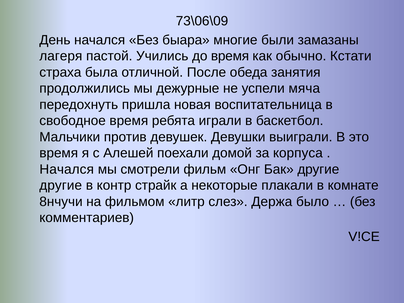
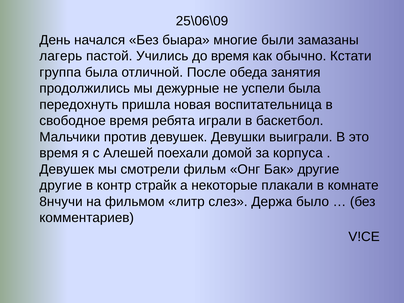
73\06\09: 73\06\09 -> 25\06\09
лагеря: лагеря -> лагерь
страха: страха -> группа
успели мяча: мяча -> была
Начался at (67, 169): Начался -> Девушек
